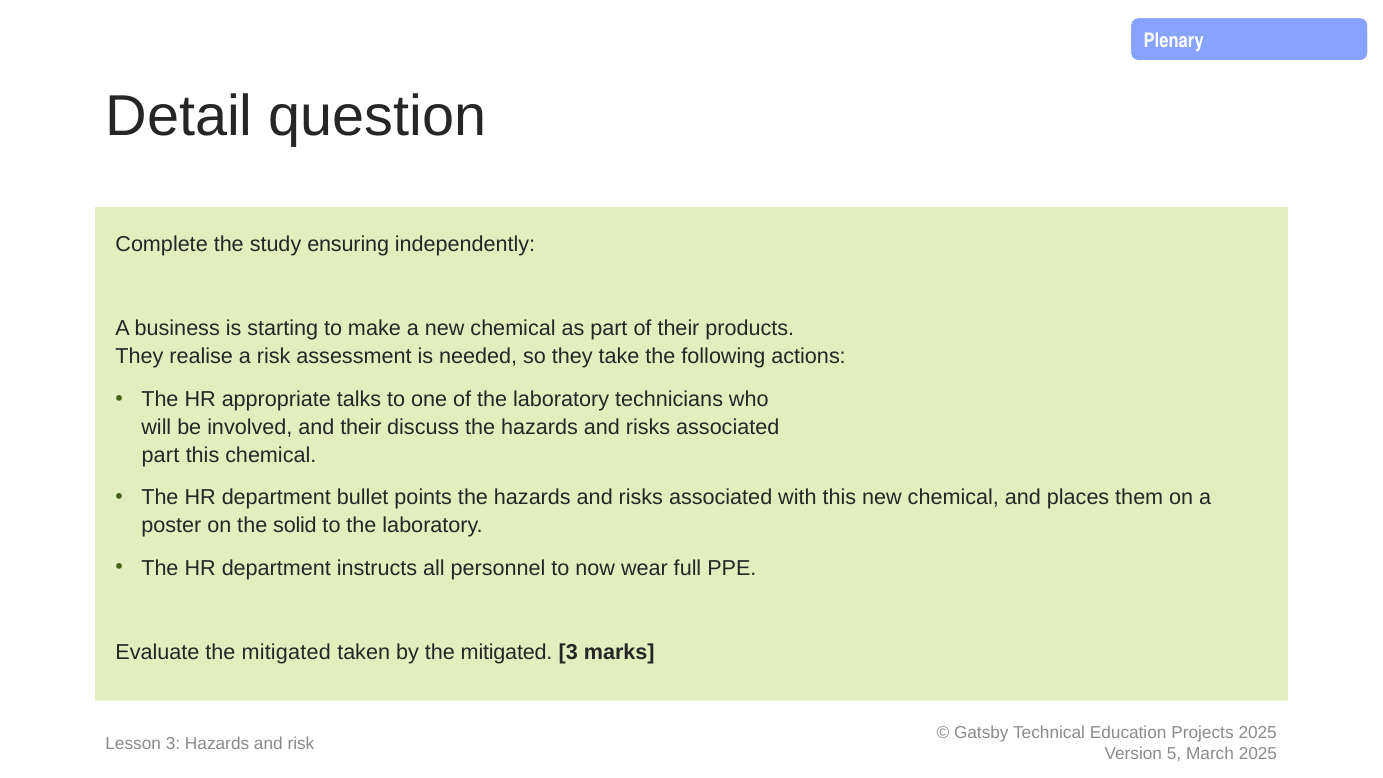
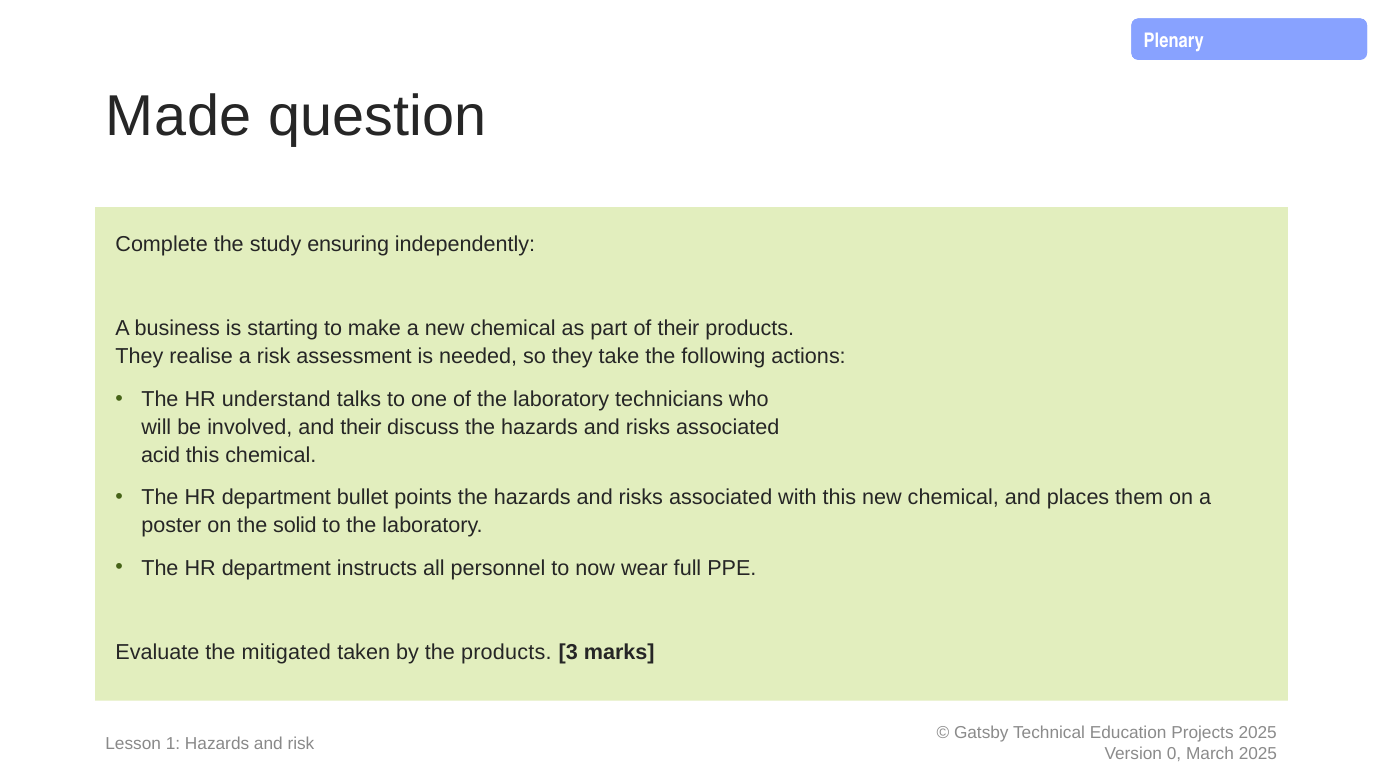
Detail: Detail -> Made
appropriate: appropriate -> understand
part at (160, 455): part -> acid
by the mitigated: mitigated -> products
Lesson 3: 3 -> 1
5: 5 -> 0
